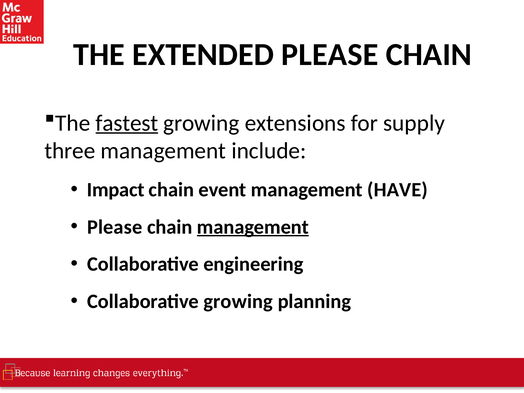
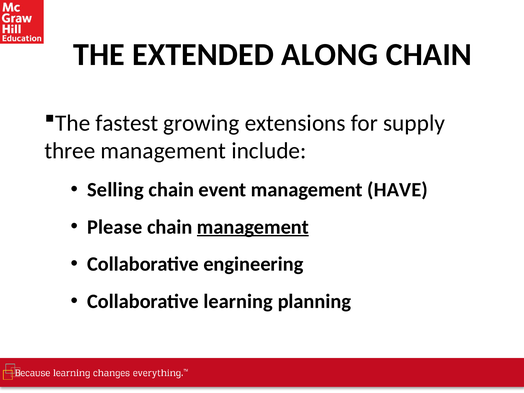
EXTENDED PLEASE: PLEASE -> ALONG
fastest underline: present -> none
Impact: Impact -> Selling
Collaborative growing: growing -> learning
